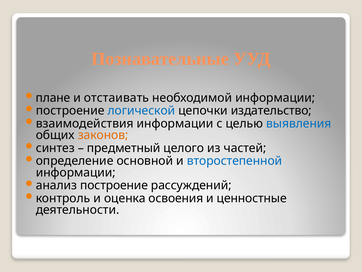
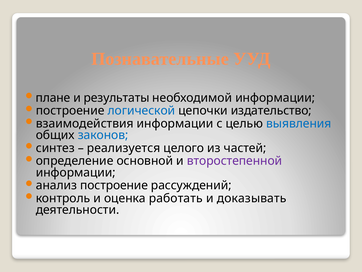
отстаивать: отстаивать -> результаты
законов colour: orange -> blue
предметный: предметный -> реализуется
второстепенной colour: blue -> purple
освоения: освоения -> работать
ценностные: ценностные -> доказывать
